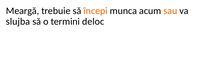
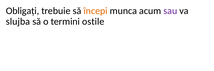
Meargă: Meargă -> Obligați
sau colour: orange -> purple
deloc: deloc -> ostile
